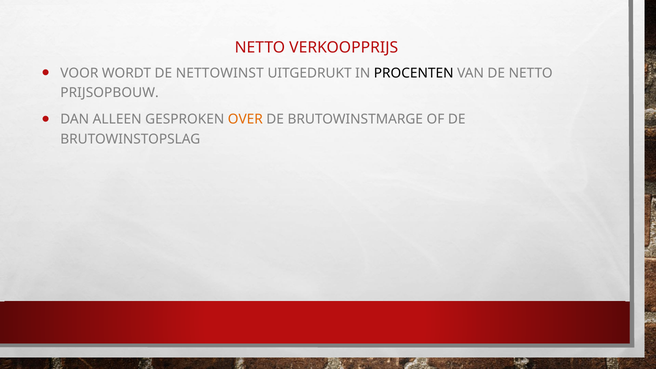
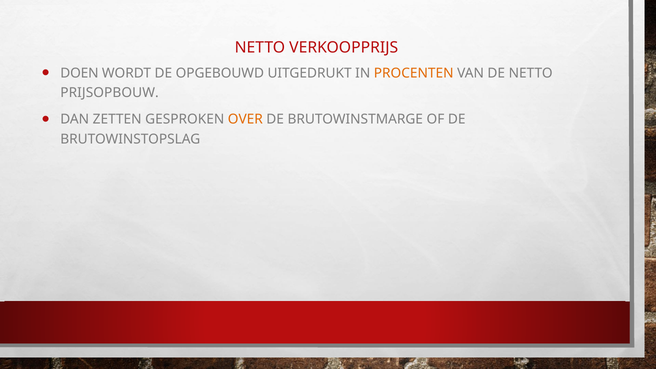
VOOR: VOOR -> DOEN
NETTOWINST: NETTOWINST -> OPGEBOUWD
PROCENTEN colour: black -> orange
ALLEEN: ALLEEN -> ZETTEN
